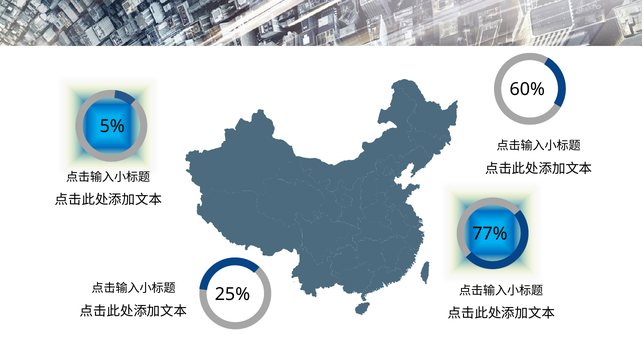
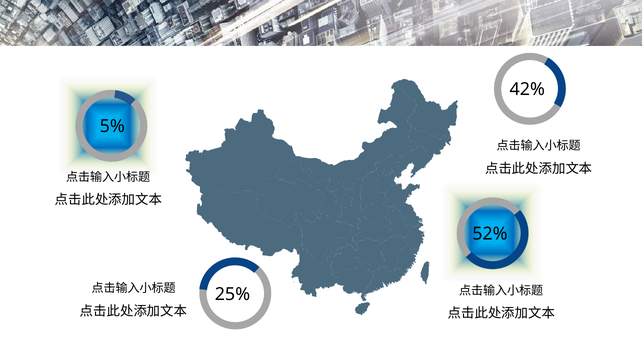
60%: 60% -> 42%
77%: 77% -> 52%
